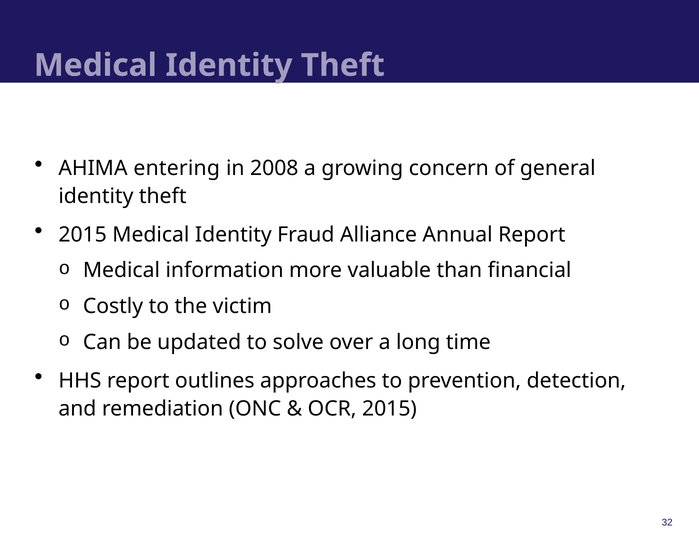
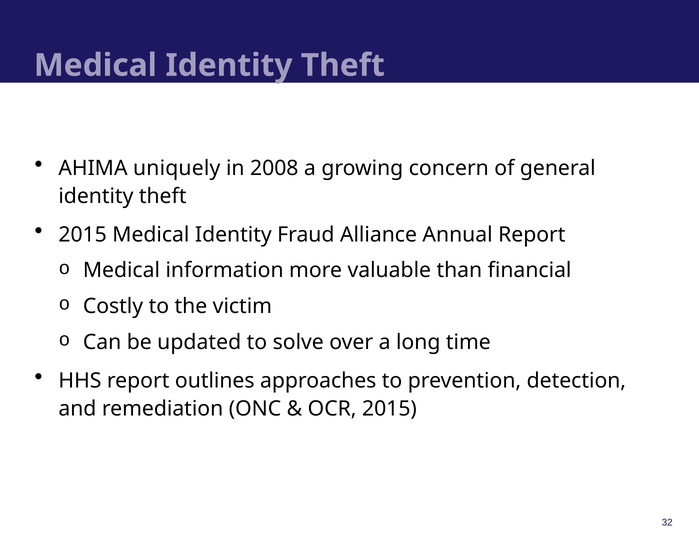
entering: entering -> uniquely
